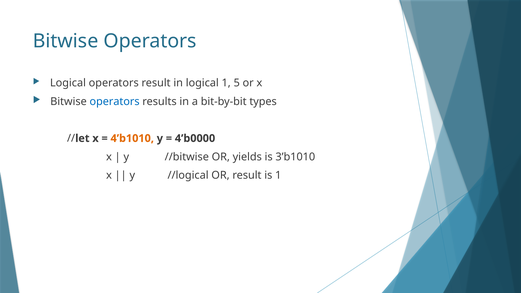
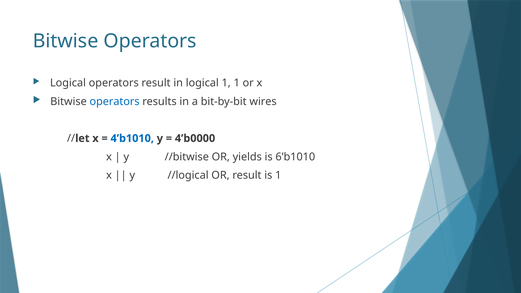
1 5: 5 -> 1
types: types -> wires
4’b1010 colour: orange -> blue
3’b1010: 3’b1010 -> 6’b1010
